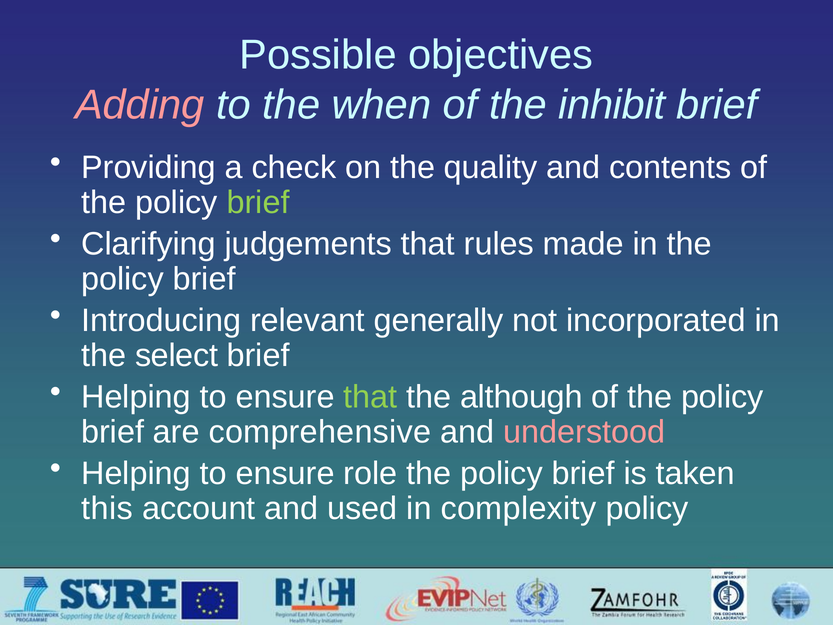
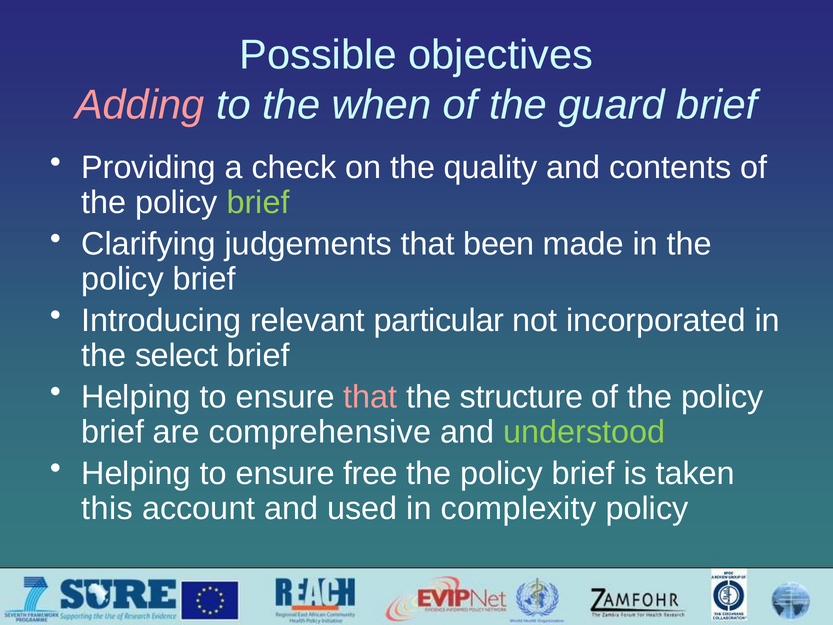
inhibit: inhibit -> guard
rules: rules -> been
generally: generally -> particular
that at (370, 397) colour: light green -> pink
although: although -> structure
understood colour: pink -> light green
role: role -> free
